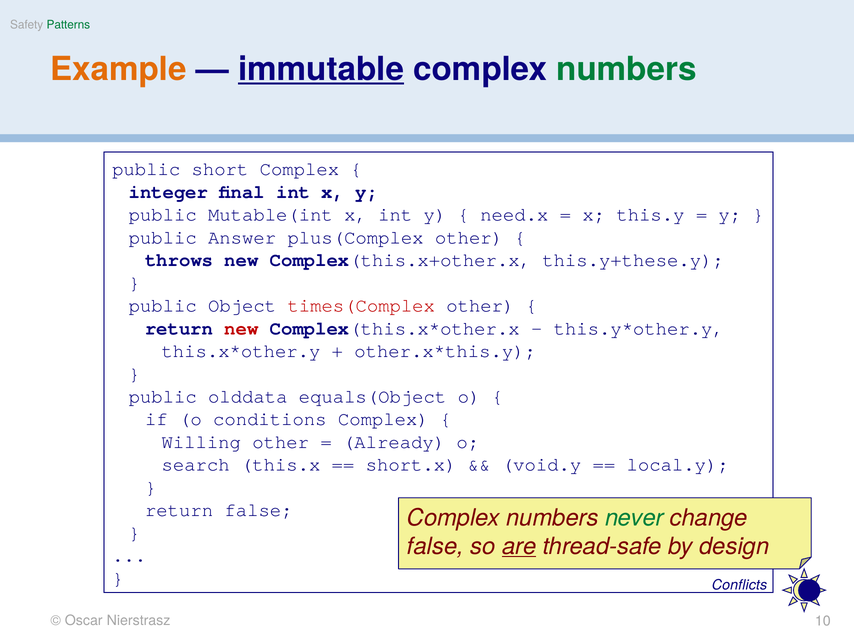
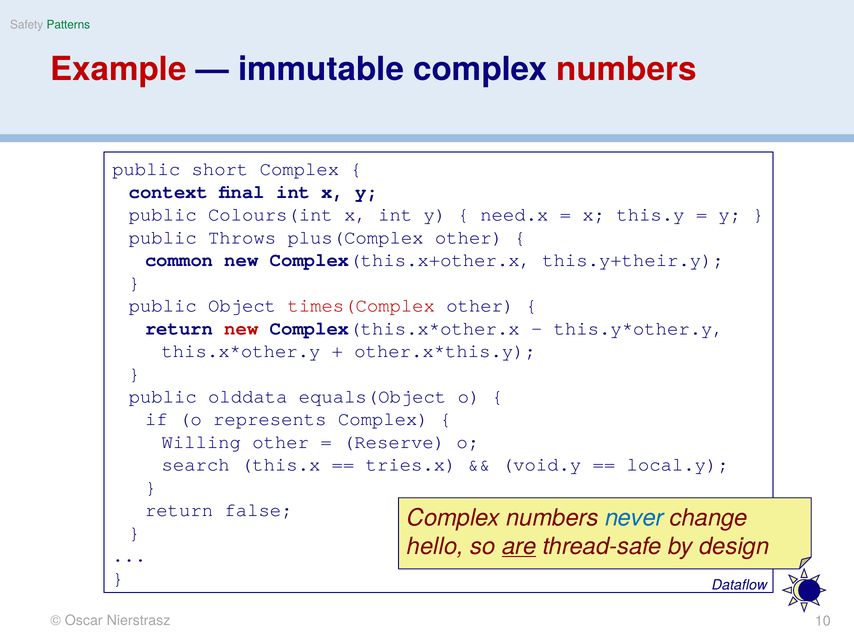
Example colour: orange -> red
immutable underline: present -> none
numbers at (626, 69) colour: green -> red
integer: integer -> context
Mutable(int: Mutable(int -> Colours(int
Answer: Answer -> Throws
throws: throws -> common
this.y+these.y: this.y+these.y -> this.y+their.y
conditions: conditions -> represents
Already: Already -> Reserve
short.x: short.x -> tries.x
never colour: green -> blue
false at (435, 547): false -> hello
Conflicts: Conflicts -> Dataflow
